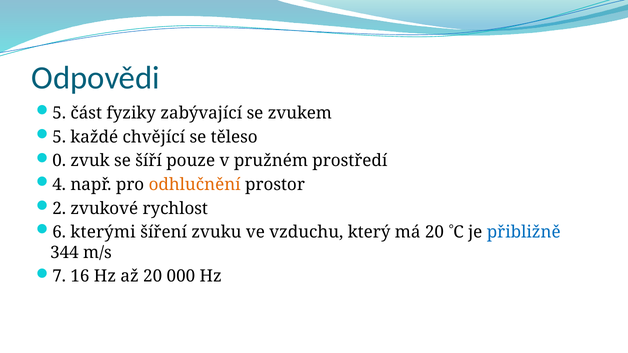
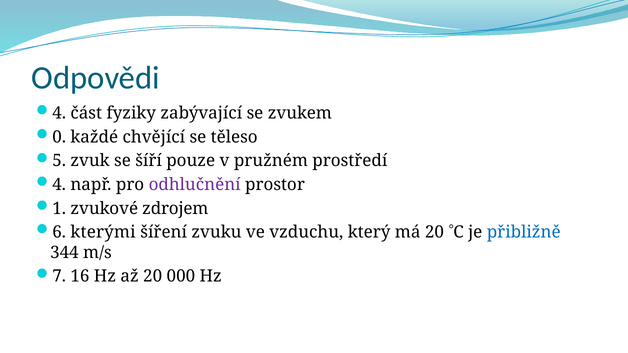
5 at (59, 113): 5 -> 4
5 at (59, 137): 5 -> 0
0: 0 -> 5
odhlučnění colour: orange -> purple
2: 2 -> 1
rychlost: rychlost -> zdrojem
